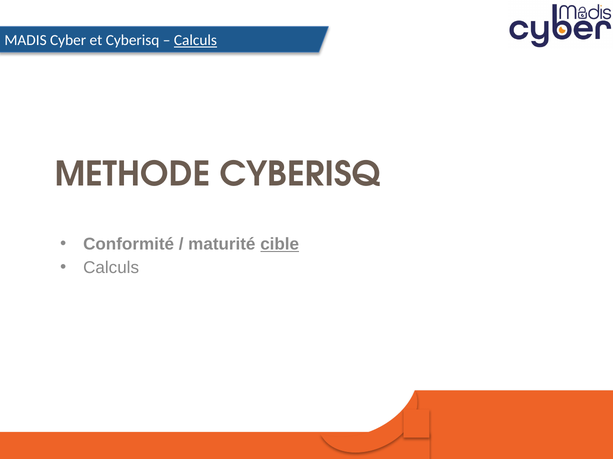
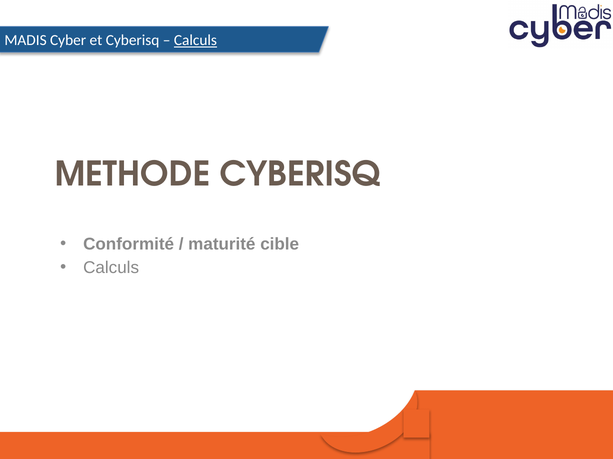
cible underline: present -> none
